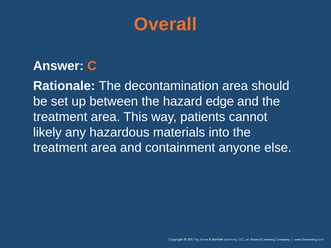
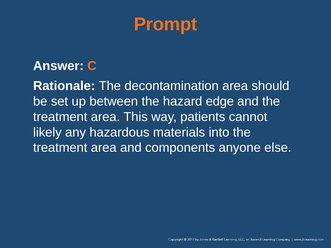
Overall: Overall -> Prompt
containment: containment -> components
